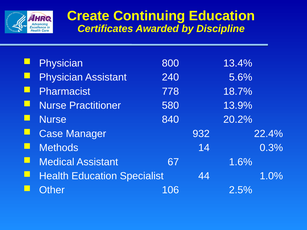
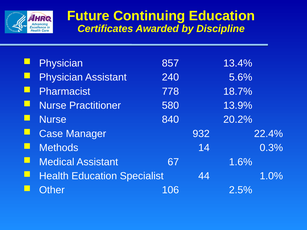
Create: Create -> Future
800: 800 -> 857
